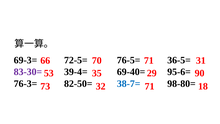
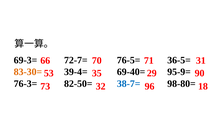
72-5=: 72-5= -> 72-7=
83-30= colour: purple -> orange
95-6=: 95-6= -> 95-9=
32 71: 71 -> 96
